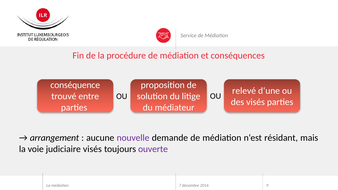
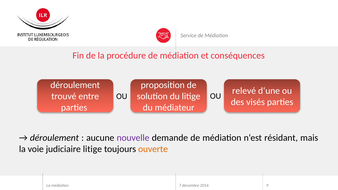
conséquence at (75, 85): conséquence -> déroulement
arrangement at (54, 138): arrangement -> déroulement
judiciaire visés: visés -> litige
ouverte colour: purple -> orange
